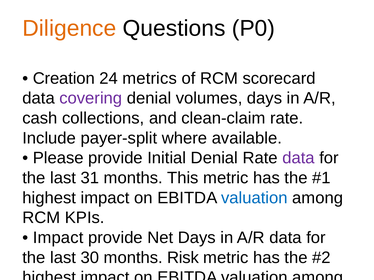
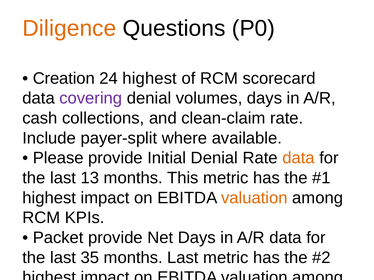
24 metrics: metrics -> highest
data at (298, 158) colour: purple -> orange
31: 31 -> 13
valuation at (254, 198) colour: blue -> orange
Impact at (58, 238): Impact -> Packet
30: 30 -> 35
months Risk: Risk -> Last
